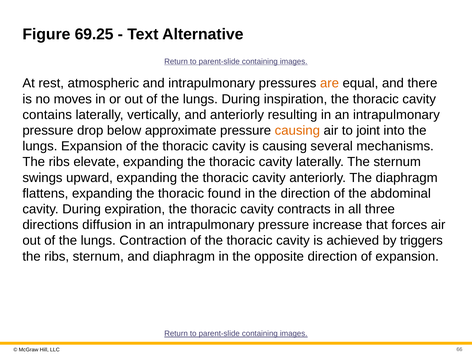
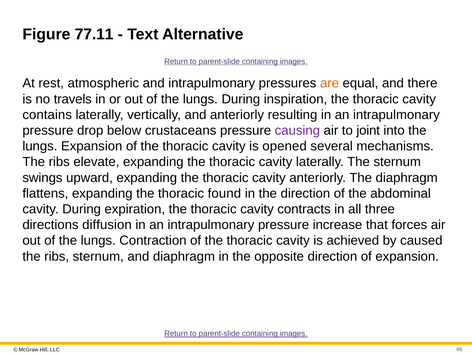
69.25: 69.25 -> 77.11
moves: moves -> travels
approximate: approximate -> crustaceans
causing at (297, 130) colour: orange -> purple
is causing: causing -> opened
triggers: triggers -> caused
